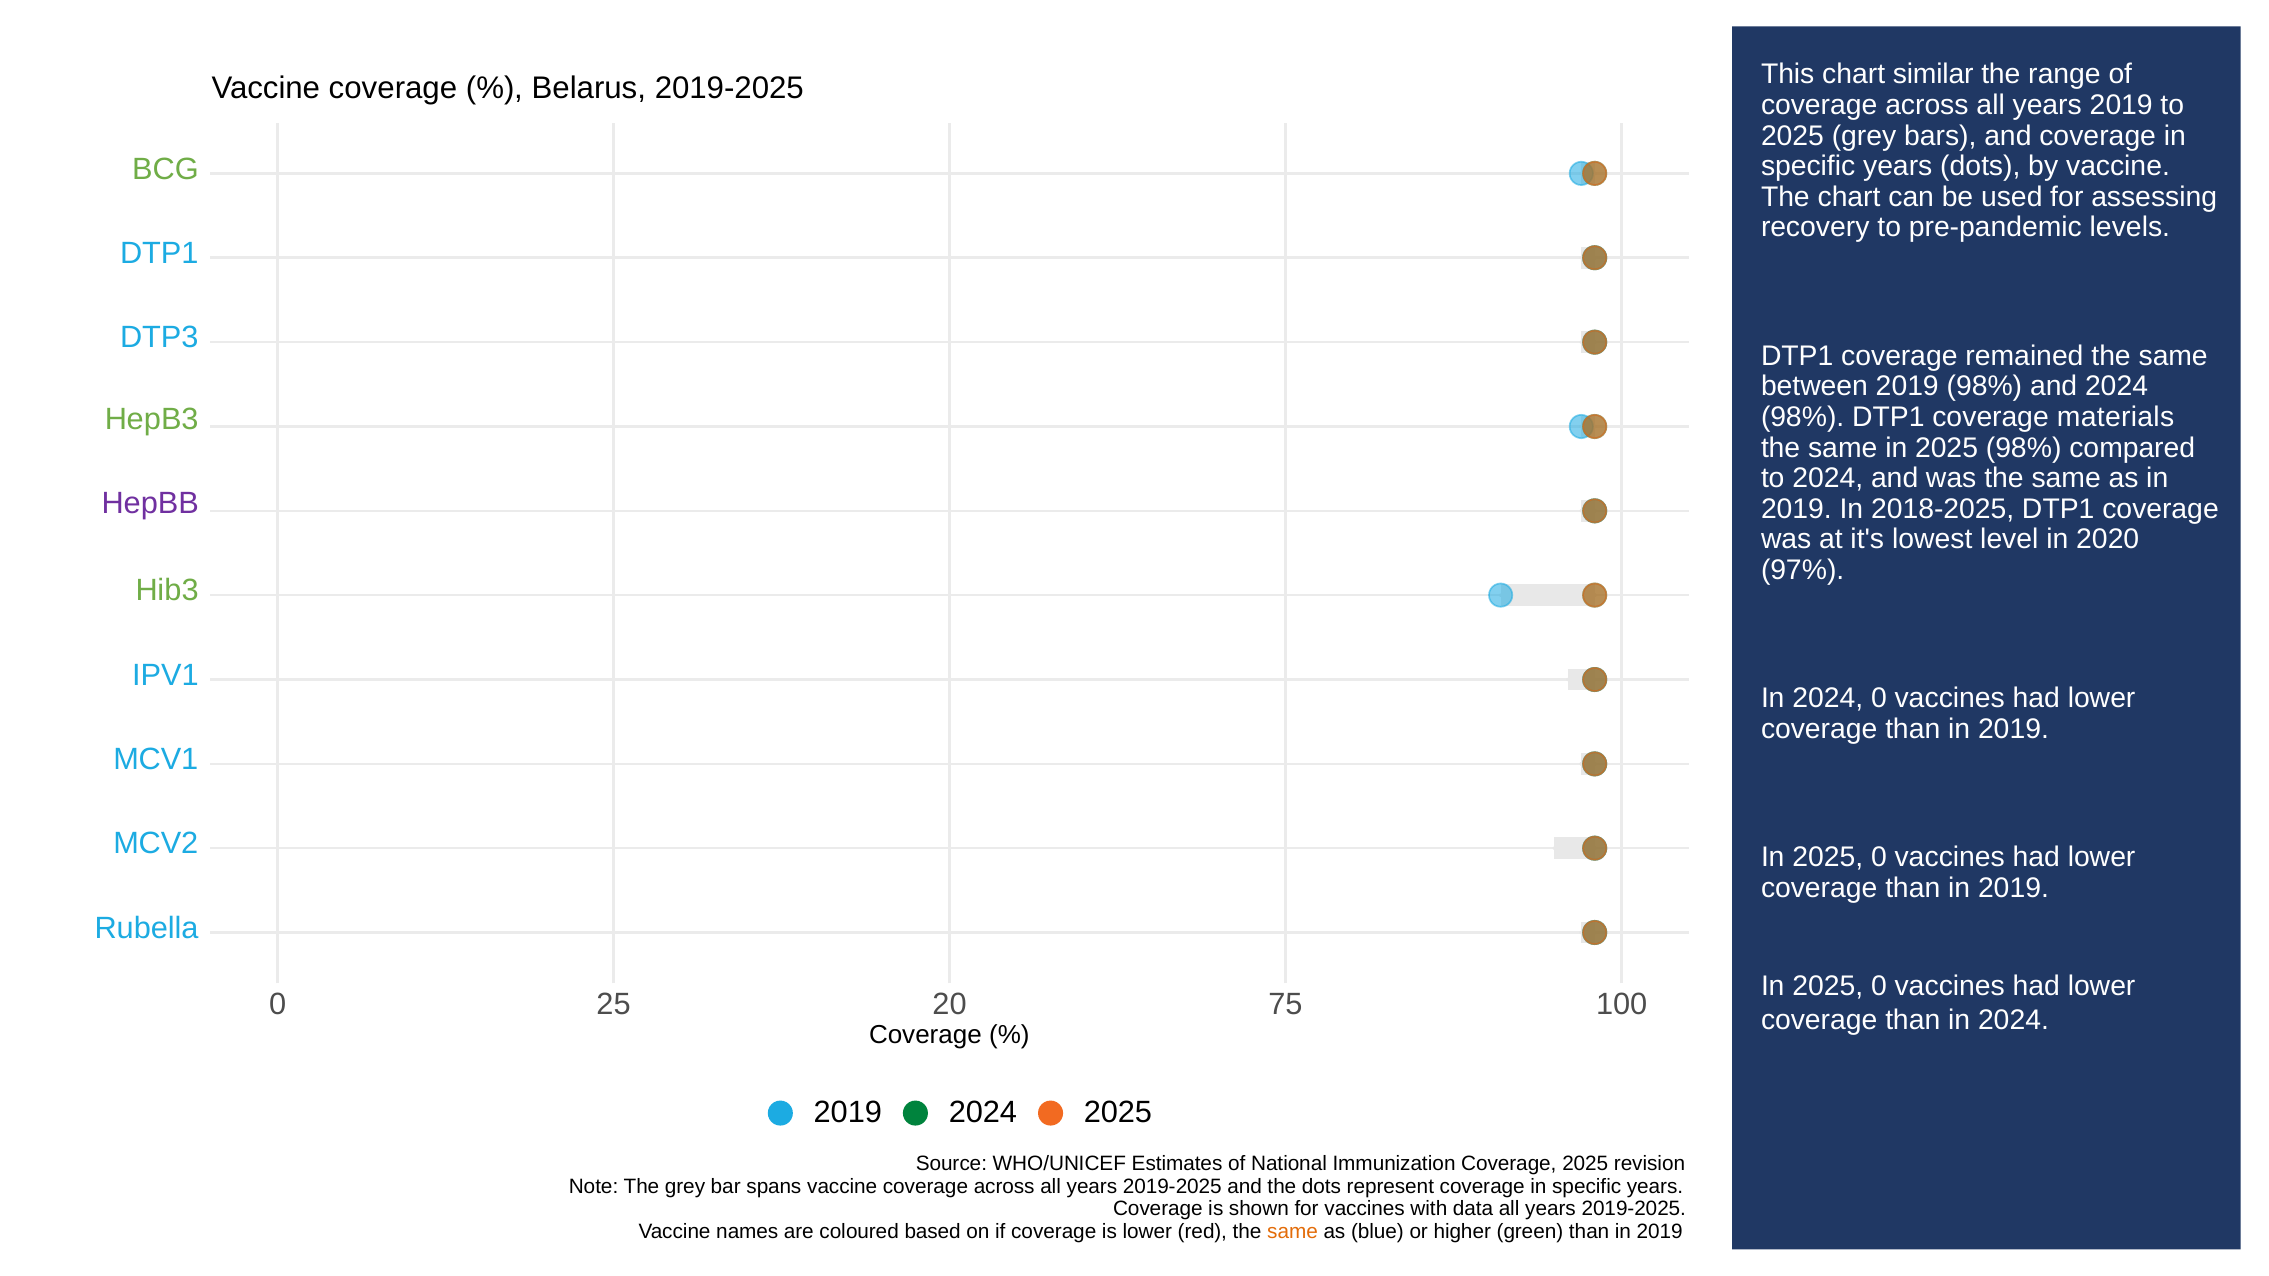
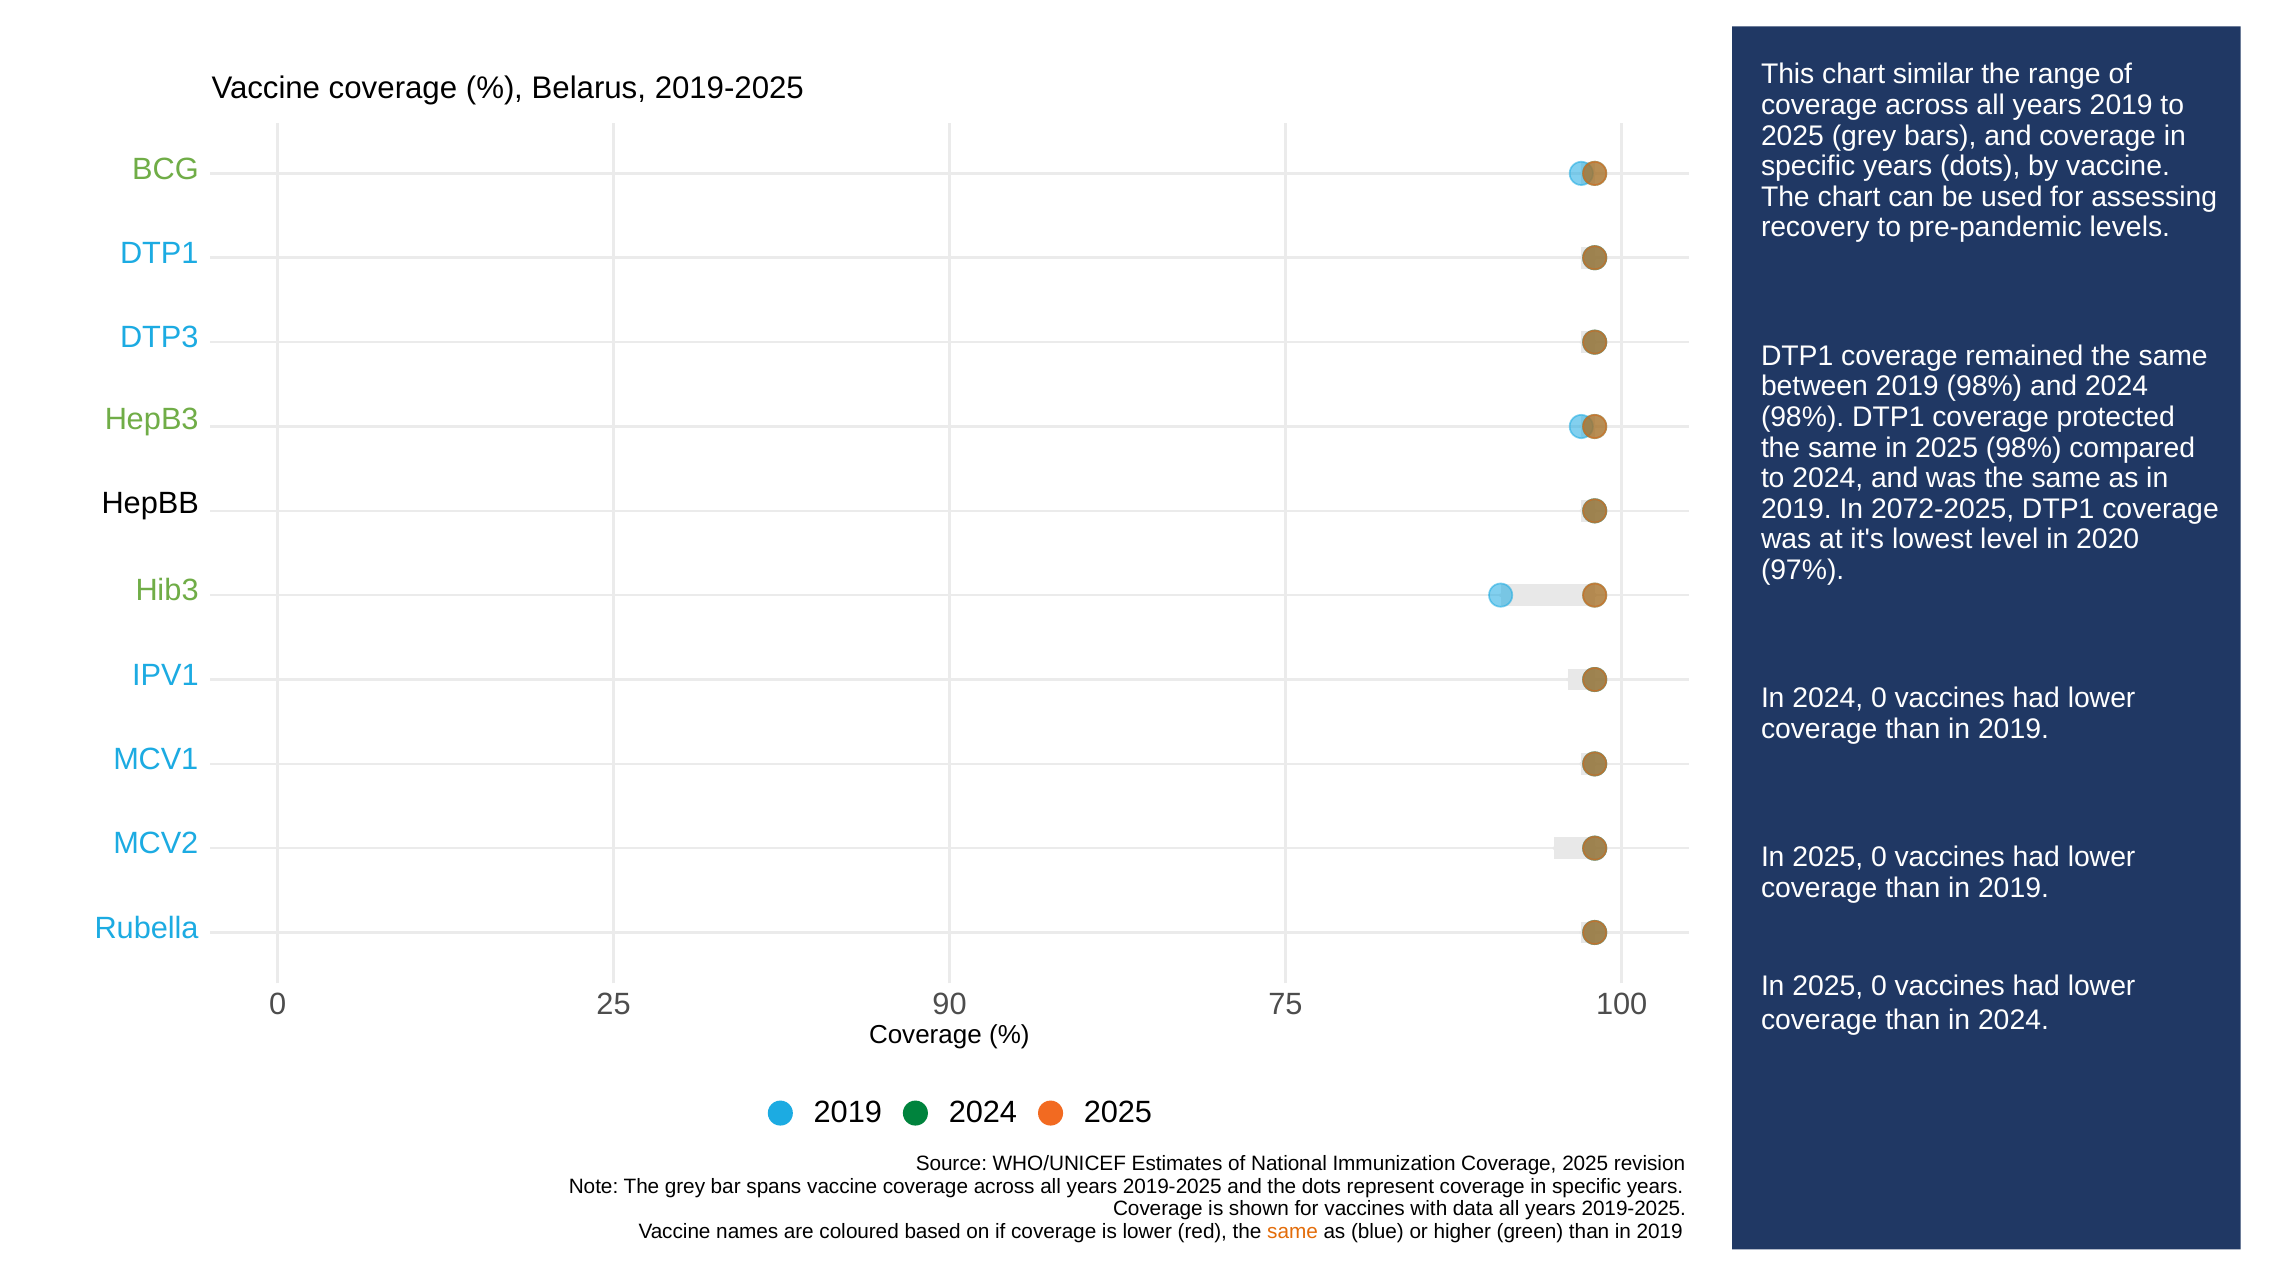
materials: materials -> protected
HepBB colour: purple -> black
2018-2025: 2018-2025 -> 2072-2025
20: 20 -> 90
